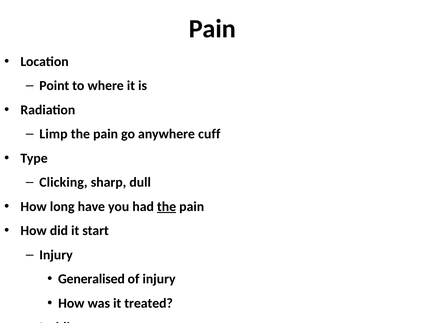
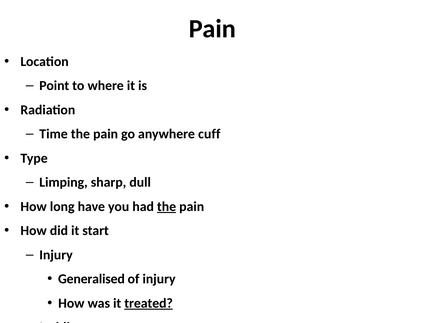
Limp: Limp -> Time
Clicking: Clicking -> Limping
treated underline: none -> present
